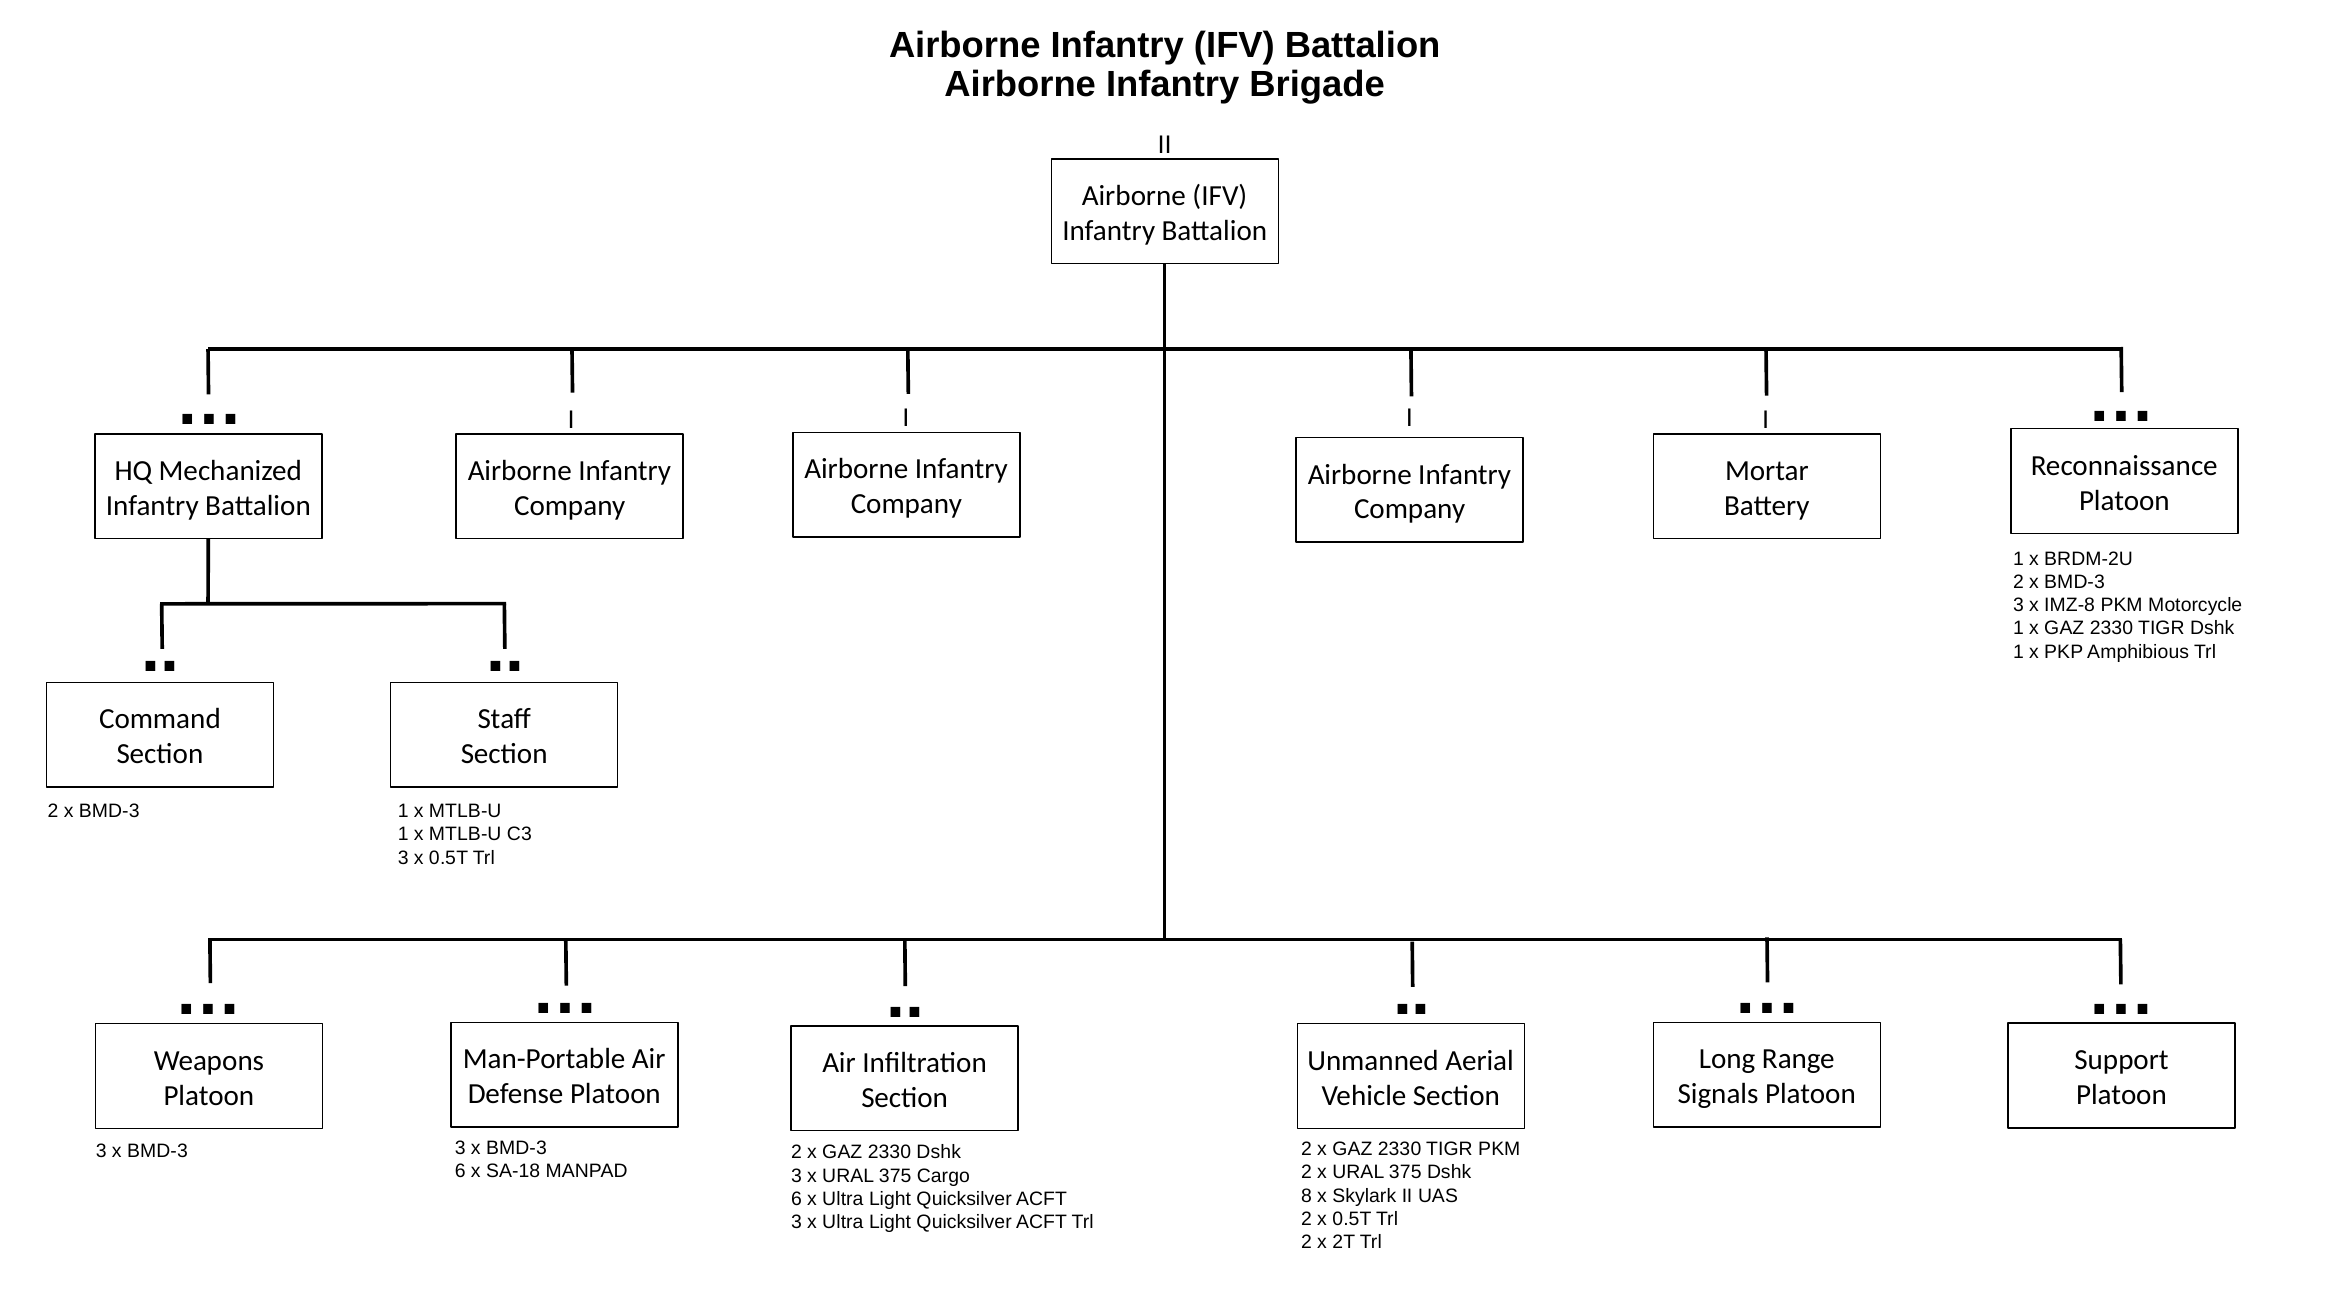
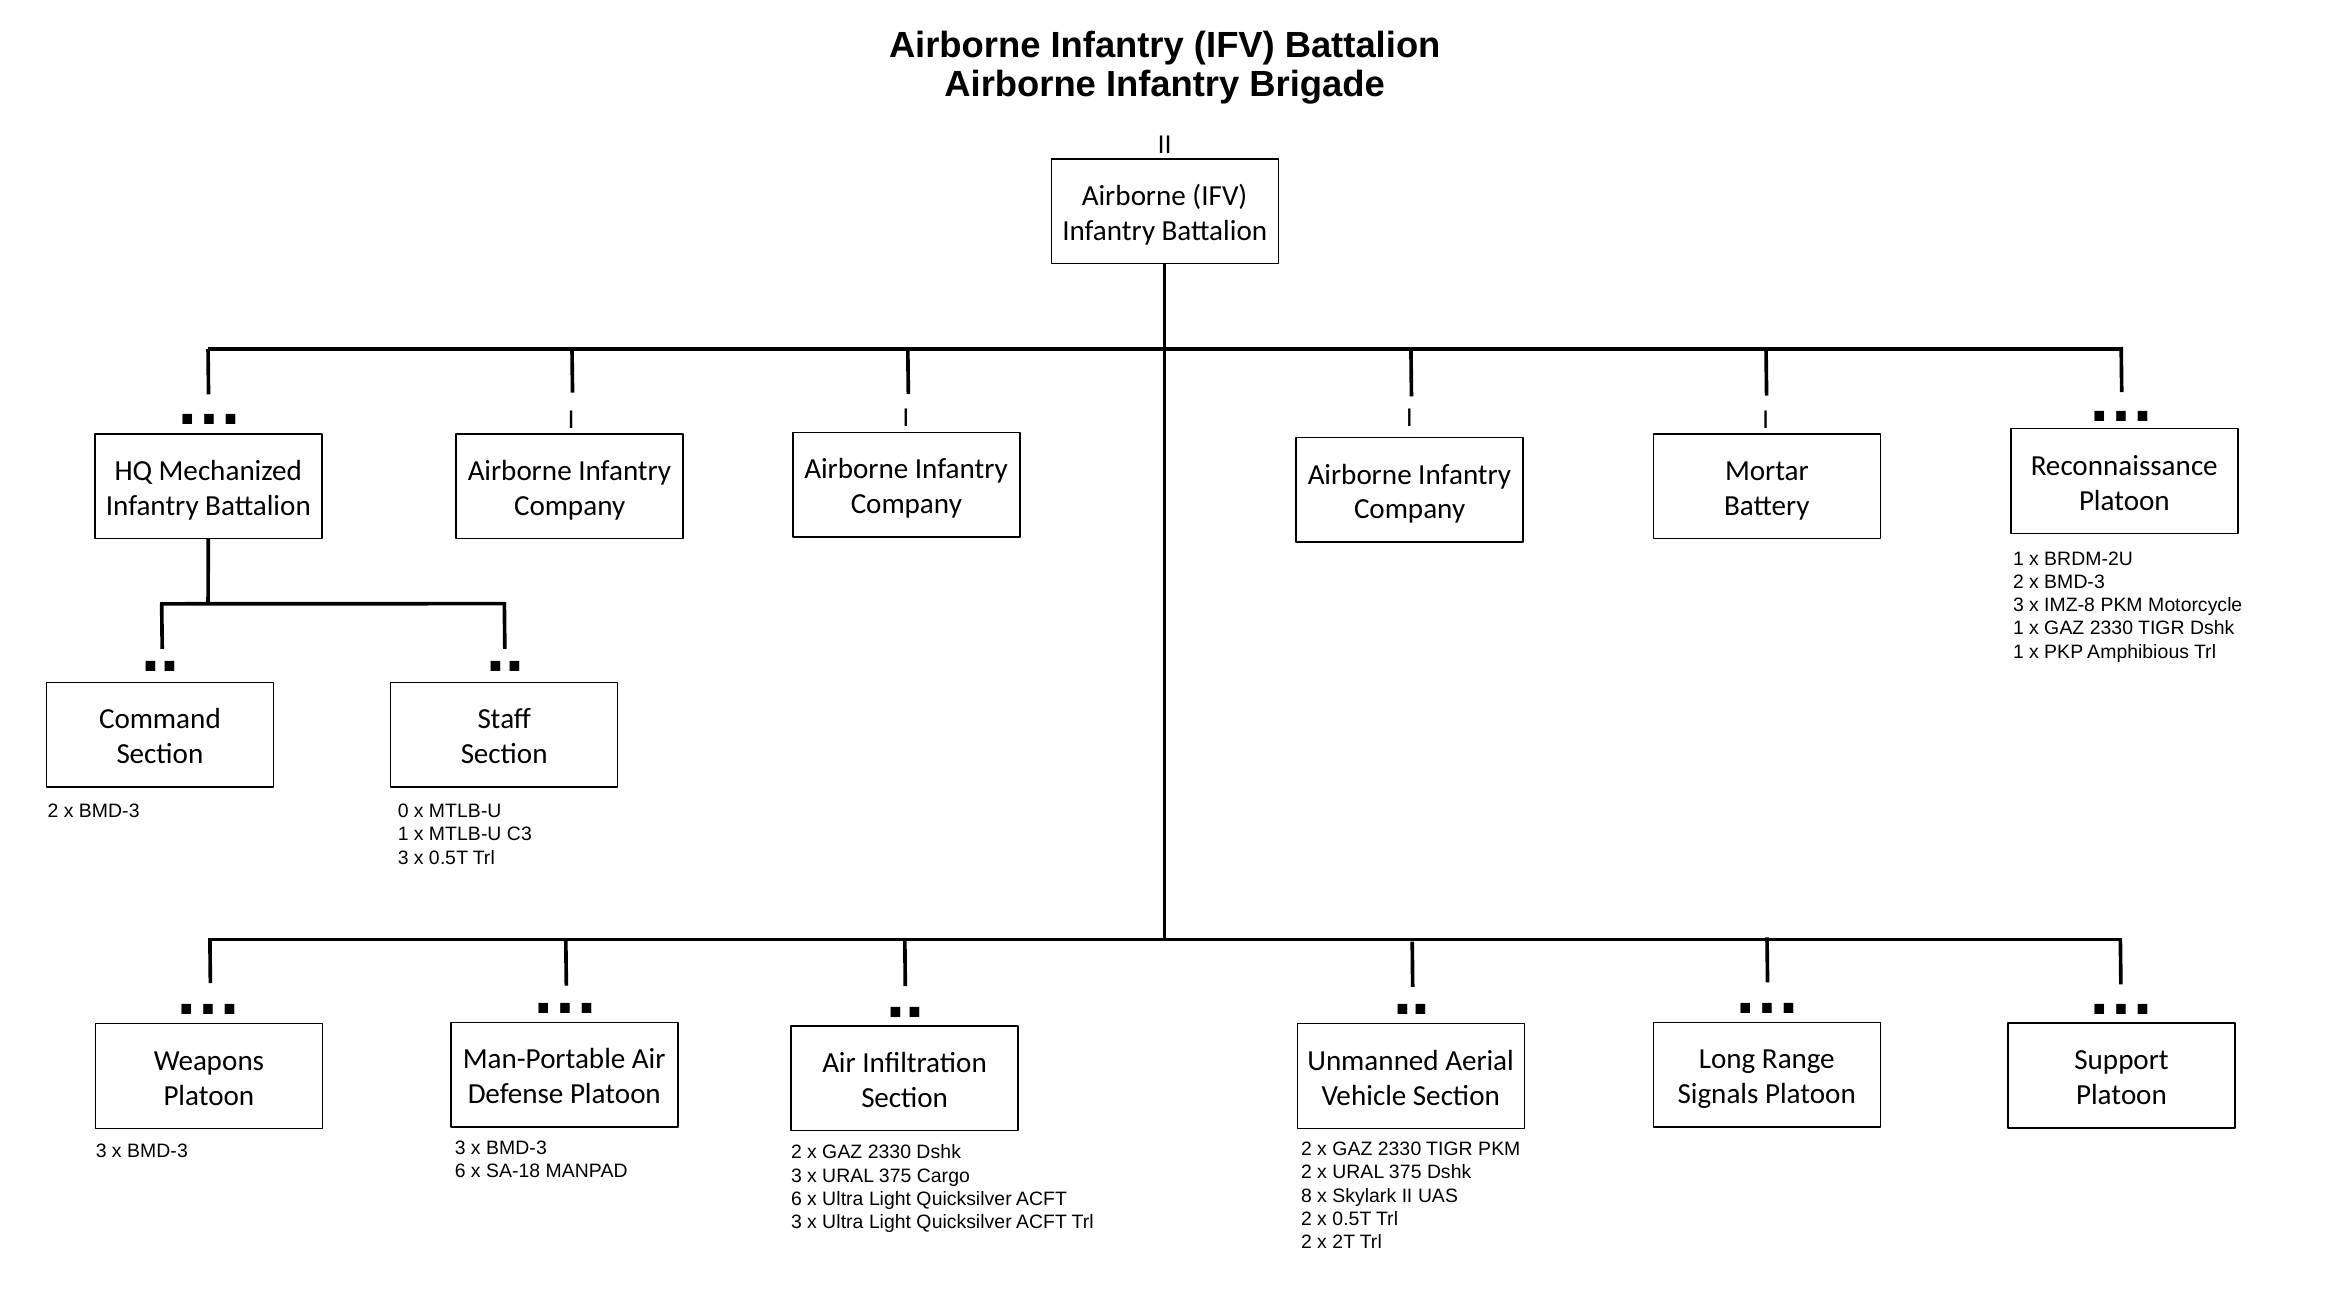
BMD-3 1: 1 -> 0
